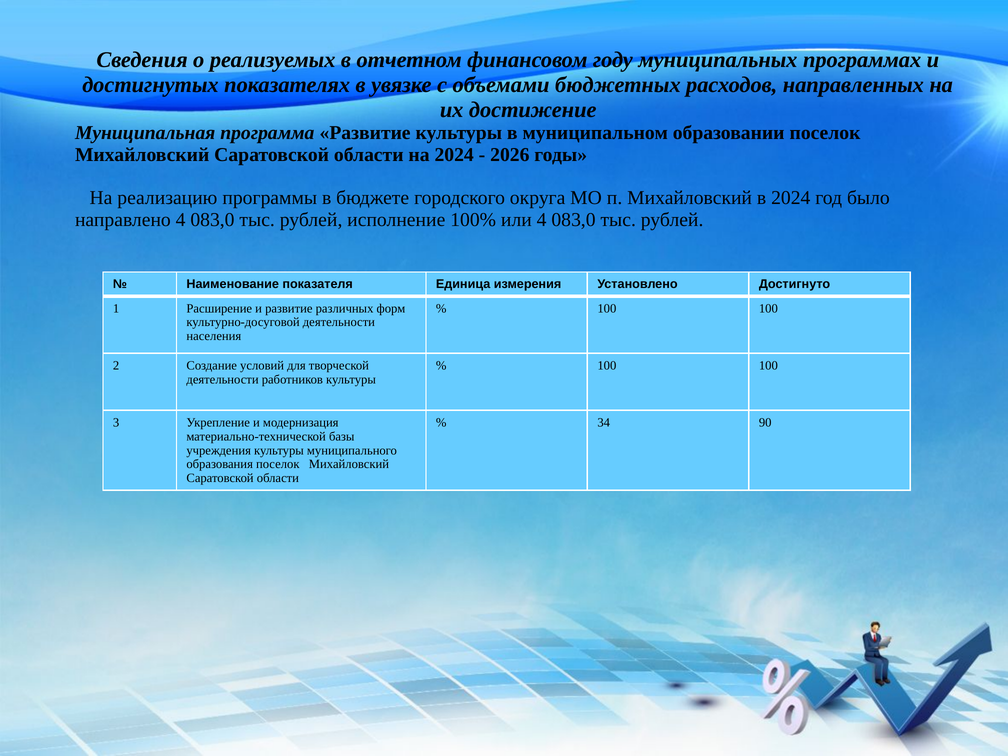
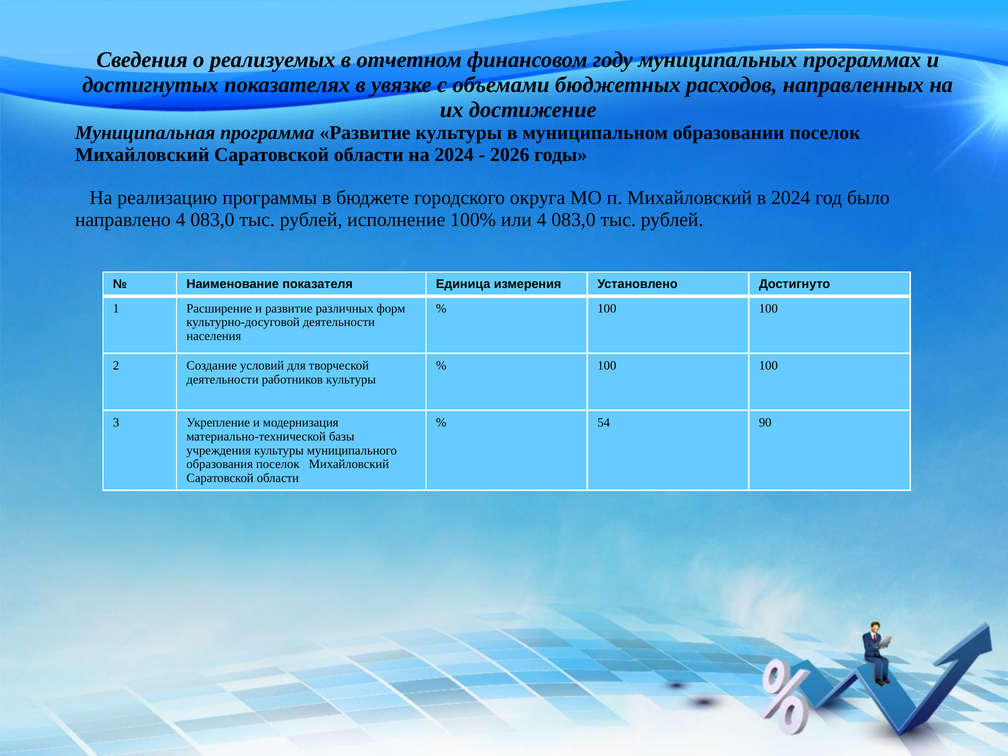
34: 34 -> 54
